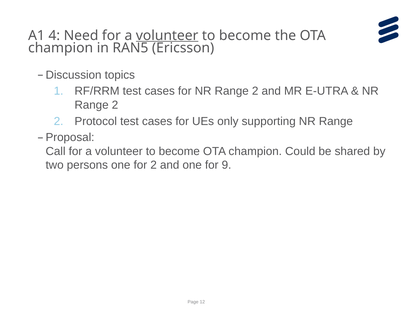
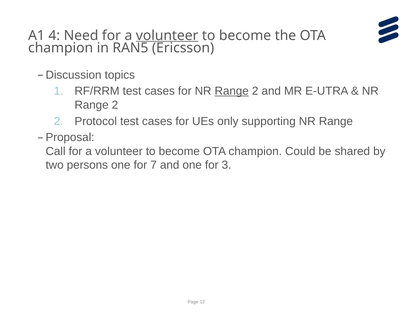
Range at (232, 91) underline: none -> present
for 2: 2 -> 7
9: 9 -> 3
